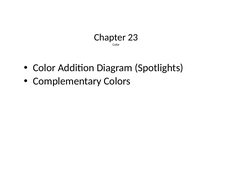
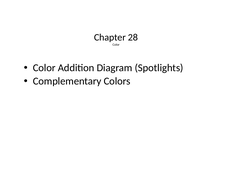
23: 23 -> 28
